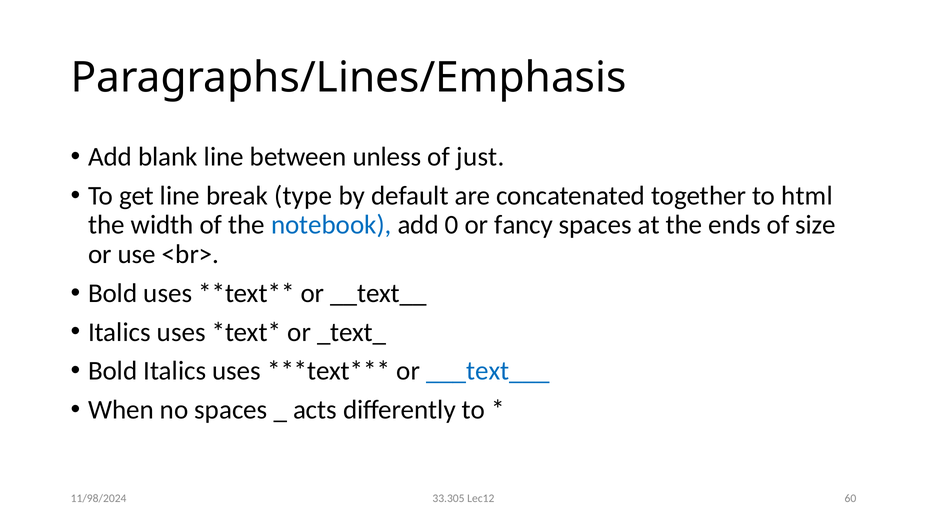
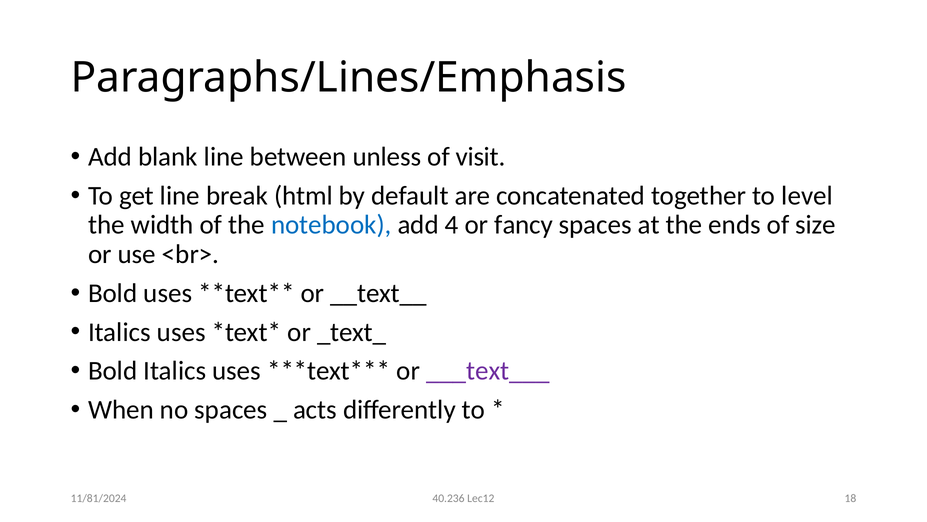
just: just -> visit
type: type -> html
html: html -> level
0: 0 -> 4
___text___ colour: blue -> purple
33.305: 33.305 -> 40.236
60: 60 -> 18
11/98/2024: 11/98/2024 -> 11/81/2024
